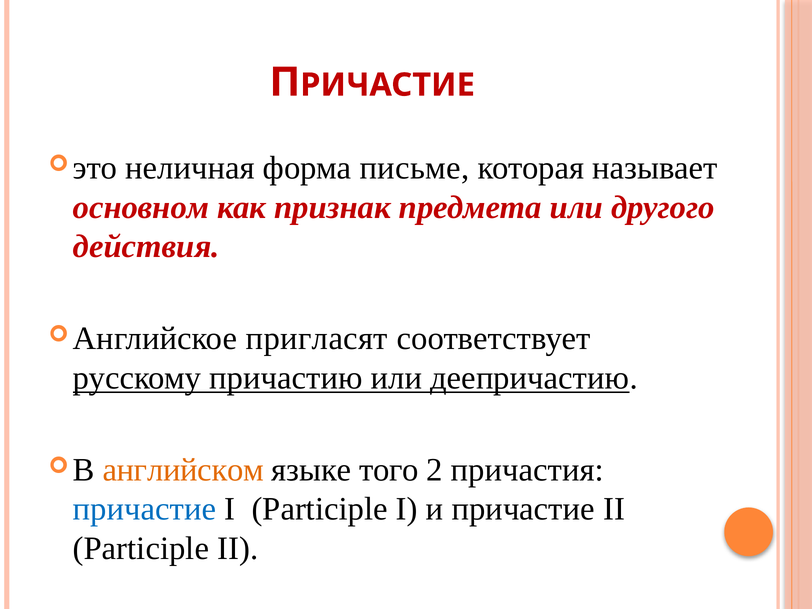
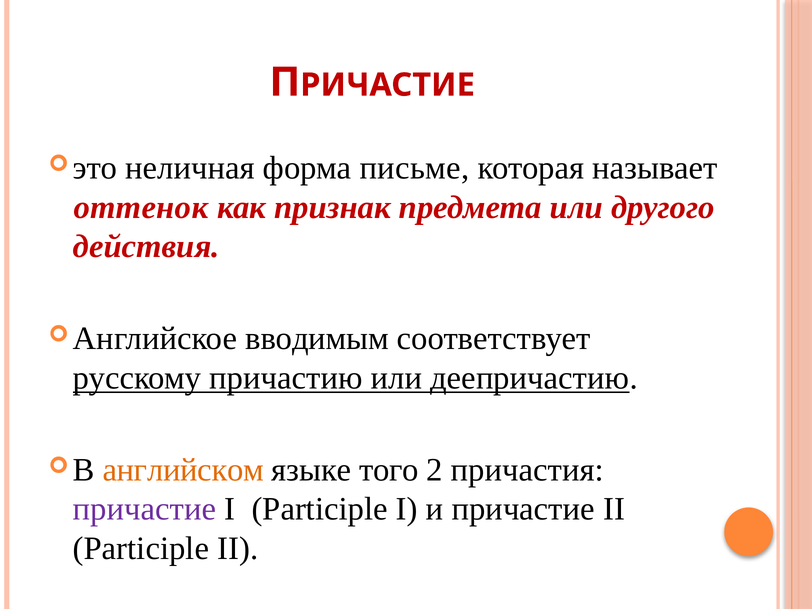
основном: основном -> оттенок
пригласят: пригласят -> вводимым
причастие at (145, 509) colour: blue -> purple
